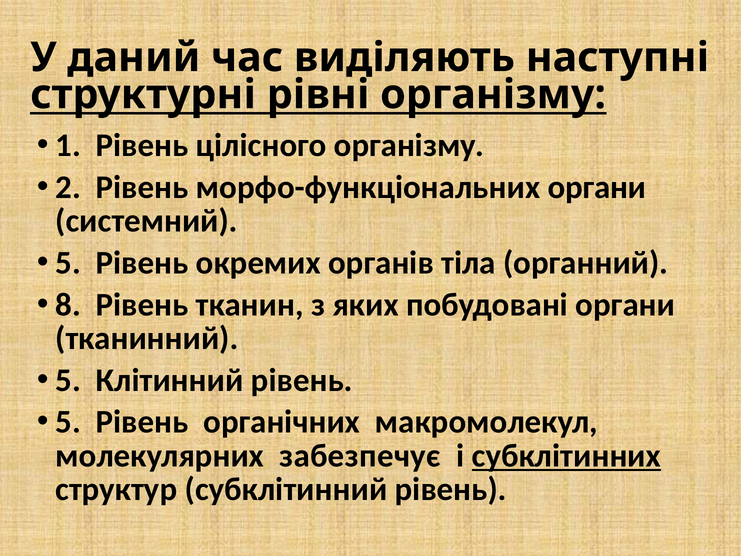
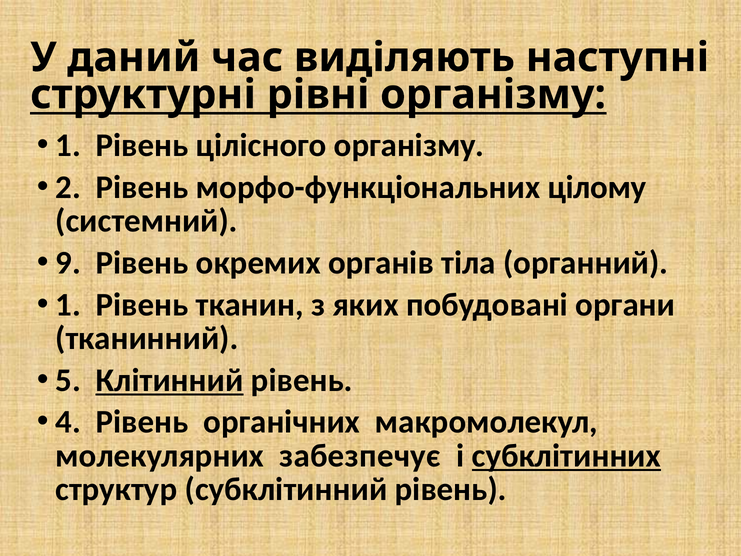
морфо-функціональних органи: органи -> цілому
5 at (68, 263): 5 -> 9
8 at (68, 305): 8 -> 1
Клітинний underline: none -> present
5 at (68, 422): 5 -> 4
